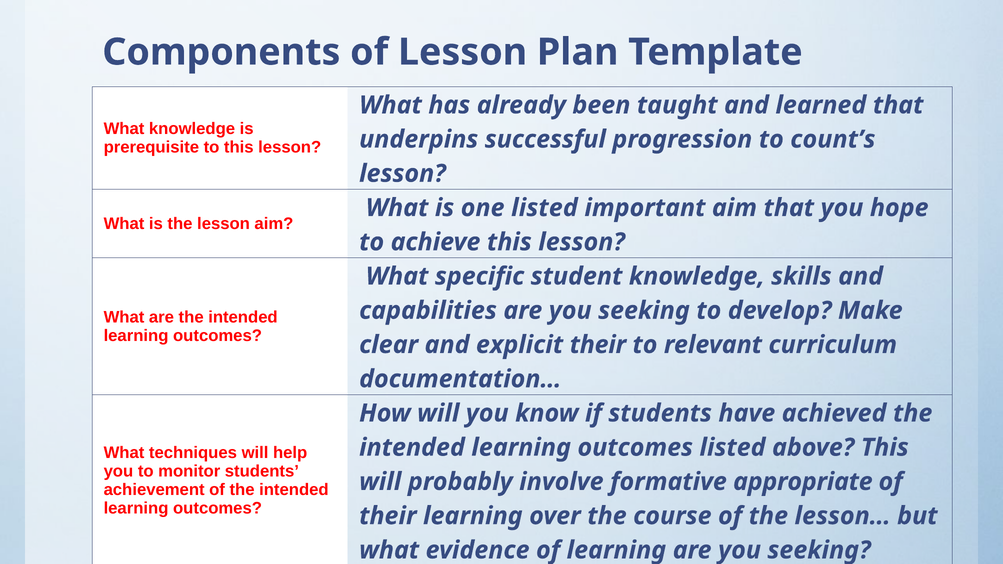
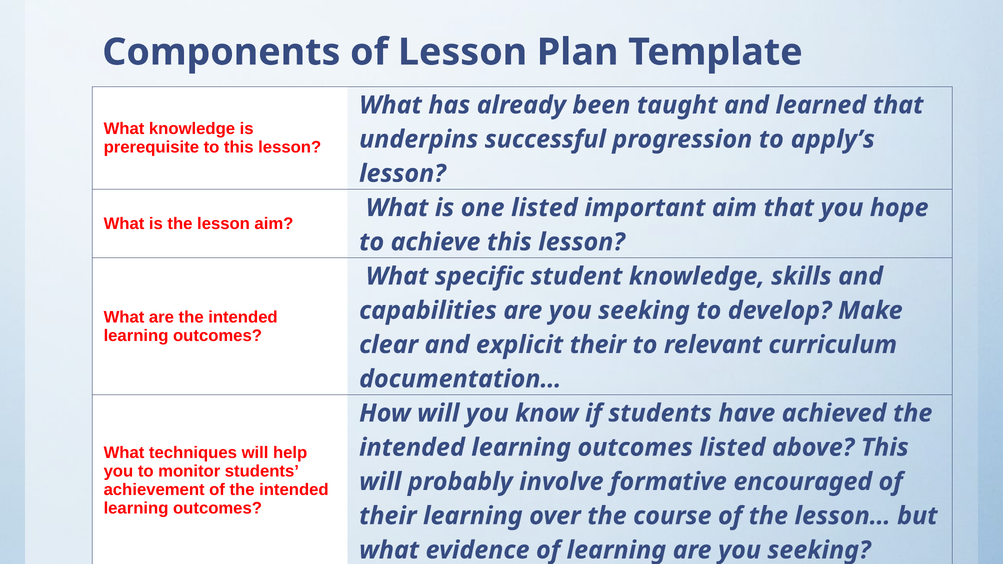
count’s: count’s -> apply’s
appropriate: appropriate -> encouraged
